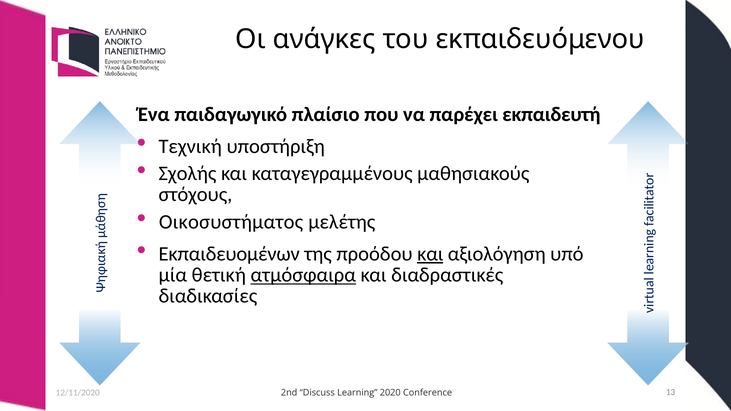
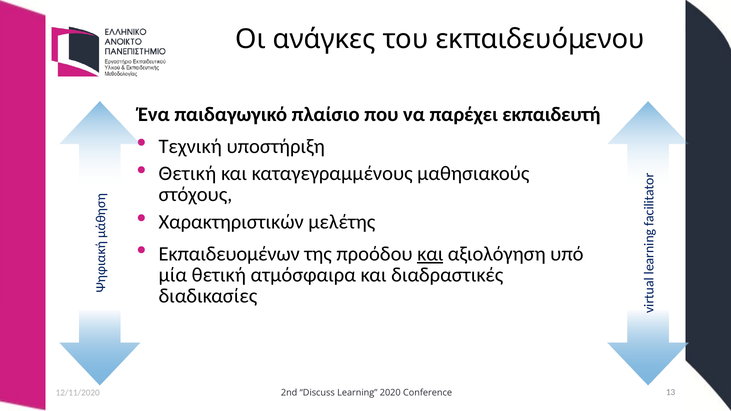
Σχολής at (187, 174): Σχολής -> Θετική
Οικοσυστήματος: Οικοσυστήματος -> Χαρακτηριστικών
ατμόσφαιρα underline: present -> none
